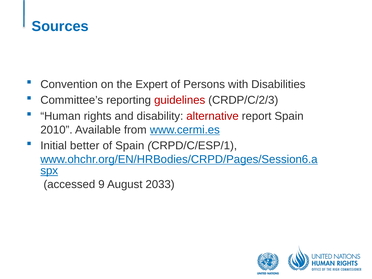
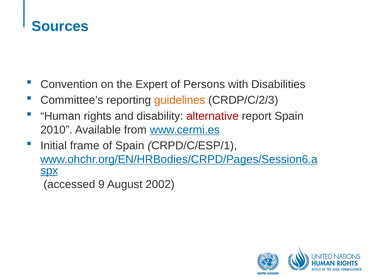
guidelines colour: red -> orange
better: better -> frame
2033: 2033 -> 2002
